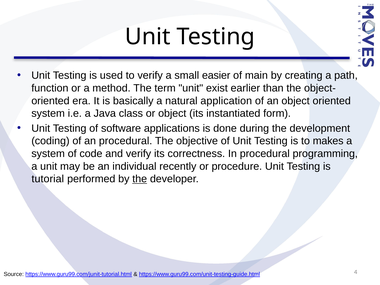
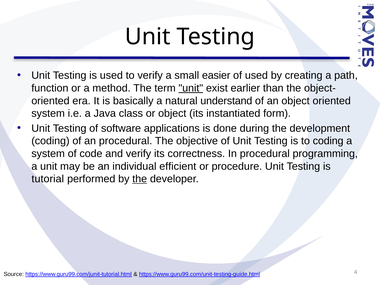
of main: main -> used
unit at (191, 88) underline: none -> present
application: application -> understand
to makes: makes -> coding
recently: recently -> efficient
